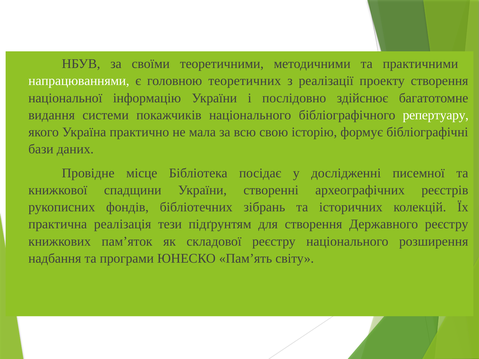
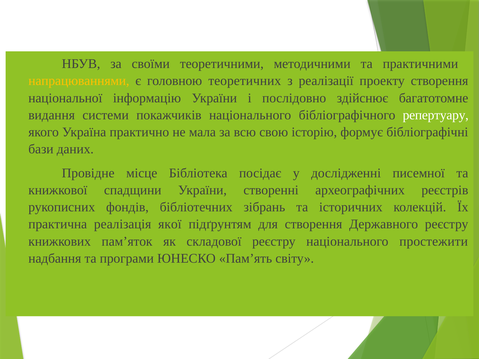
напрацюваннями colour: white -> yellow
тези: тези -> якої
розширення: розширення -> простежити
